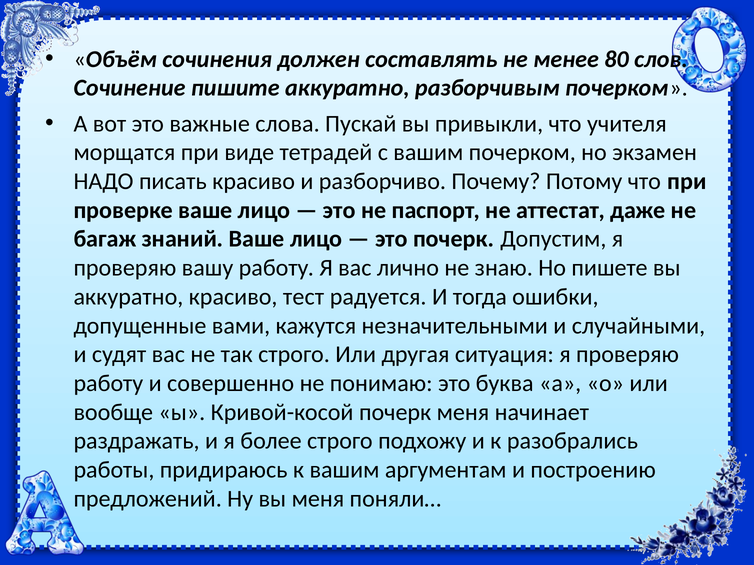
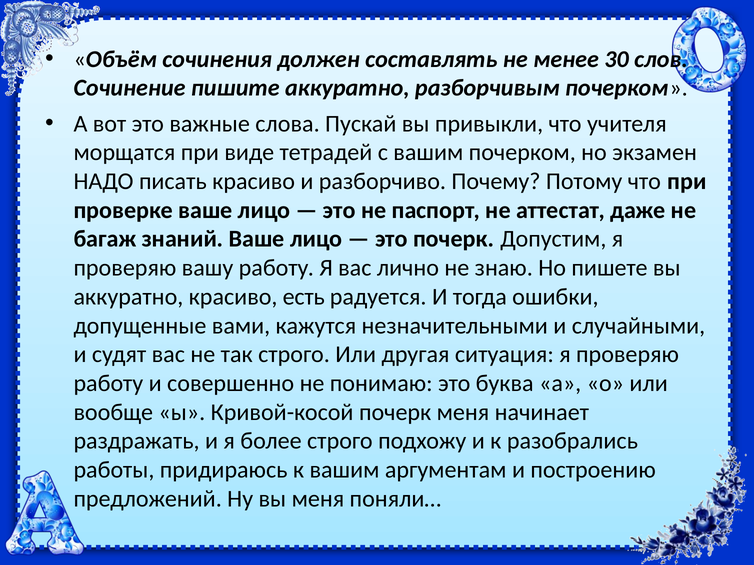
80: 80 -> 30
тест: тест -> есть
